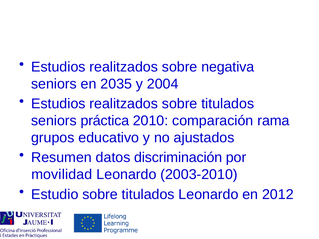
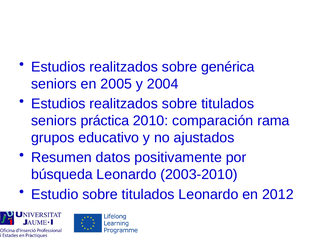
negativa: negativa -> genérica
2035: 2035 -> 2005
discriminación: discriminación -> positivamente
movilidad: movilidad -> búsqueda
